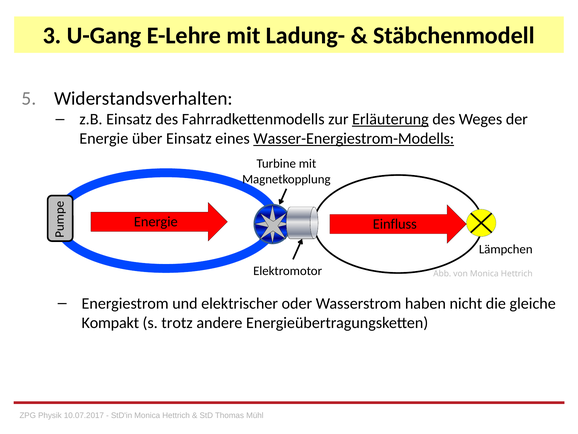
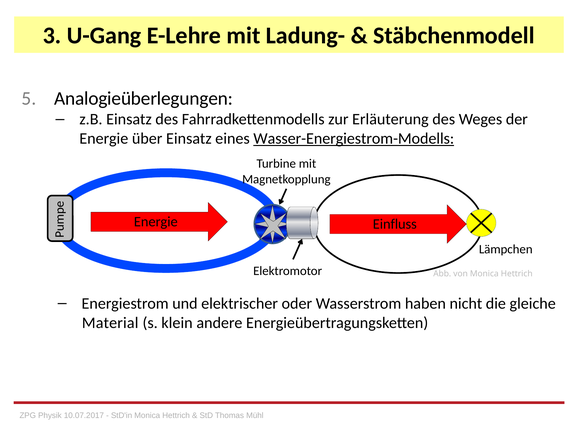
Widerstandsverhalten: Widerstandsverhalten -> Analogieüberlegungen
Erläuterung underline: present -> none
Kompakt: Kompakt -> Material
trotz: trotz -> klein
